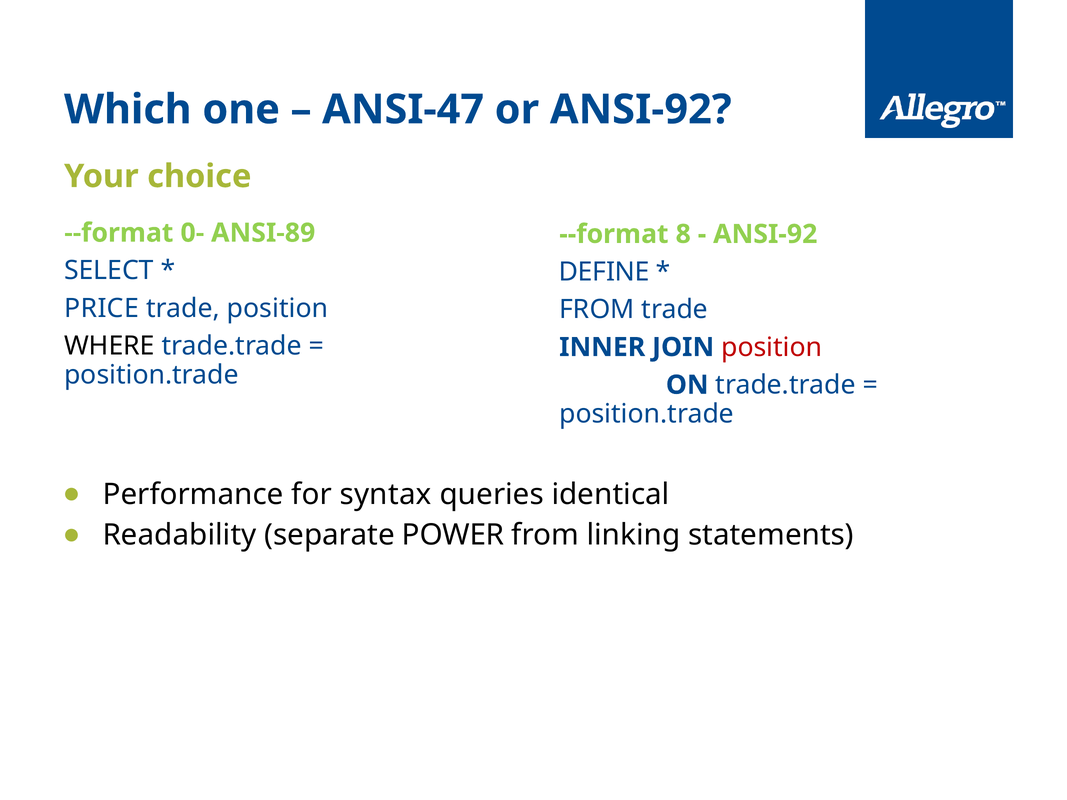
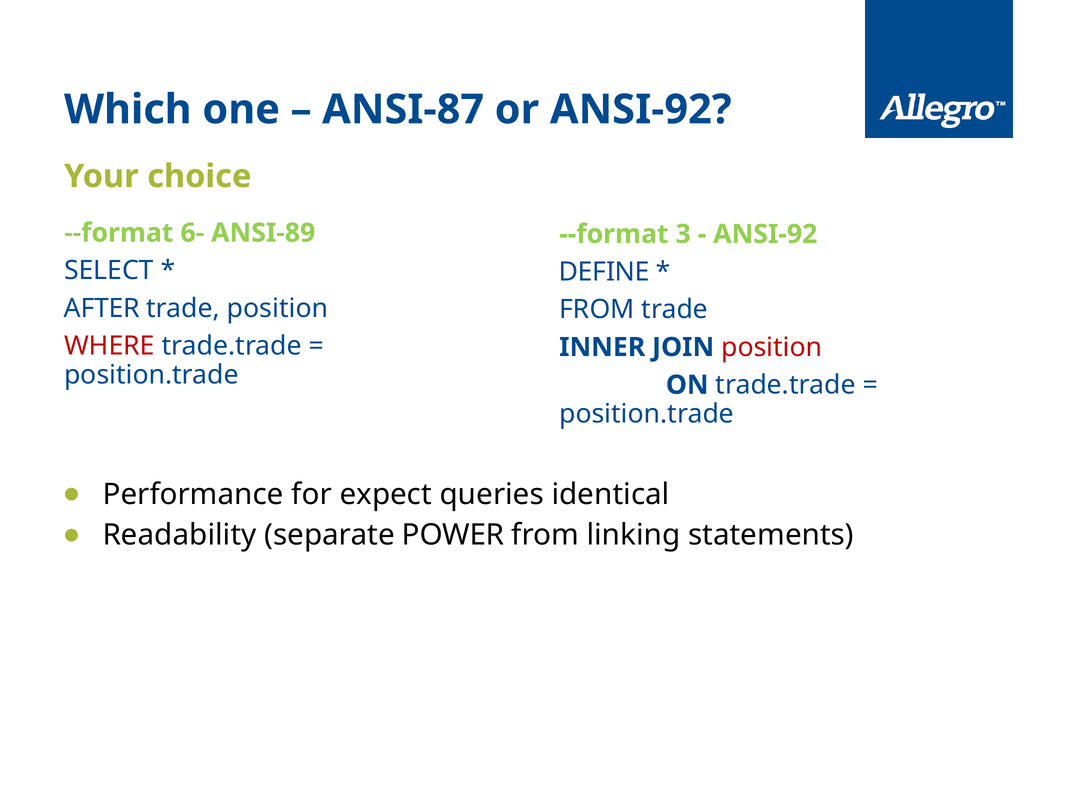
ANSI-47: ANSI-47 -> ANSI-87
0-: 0- -> 6-
8: 8 -> 3
PRICE: PRICE -> AFTER
WHERE colour: black -> red
syntax: syntax -> expect
